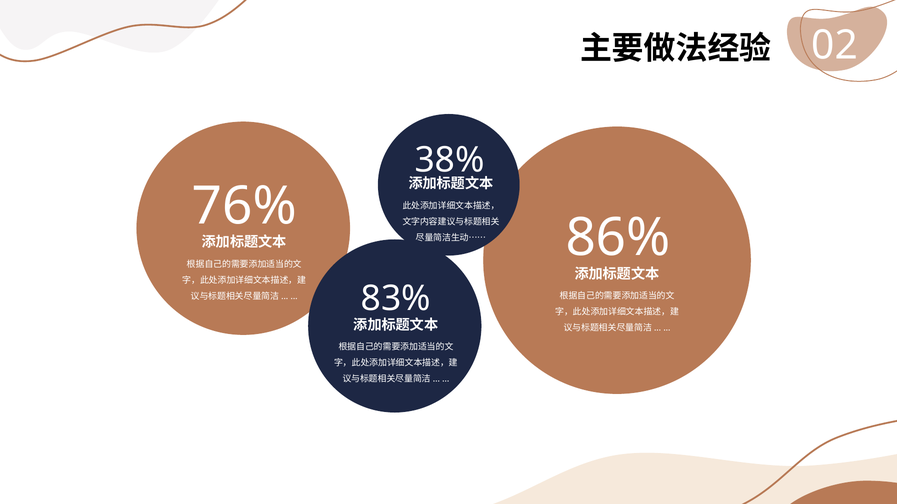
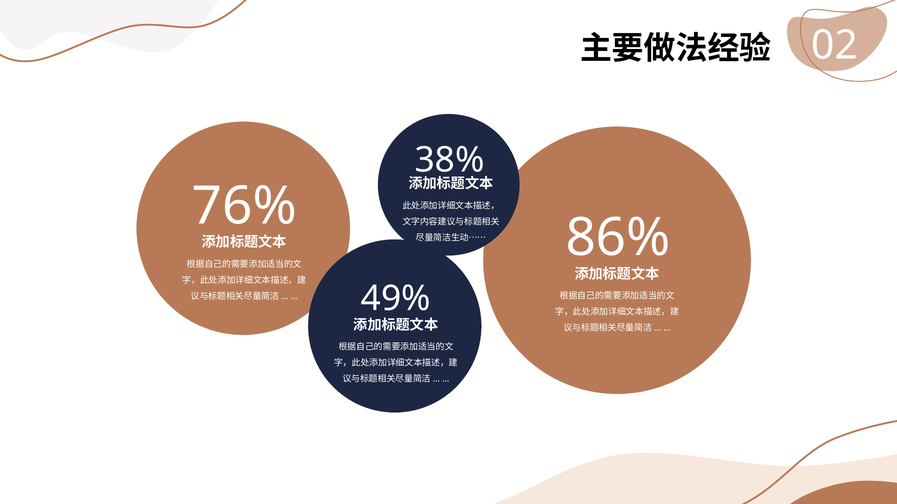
83%: 83% -> 49%
